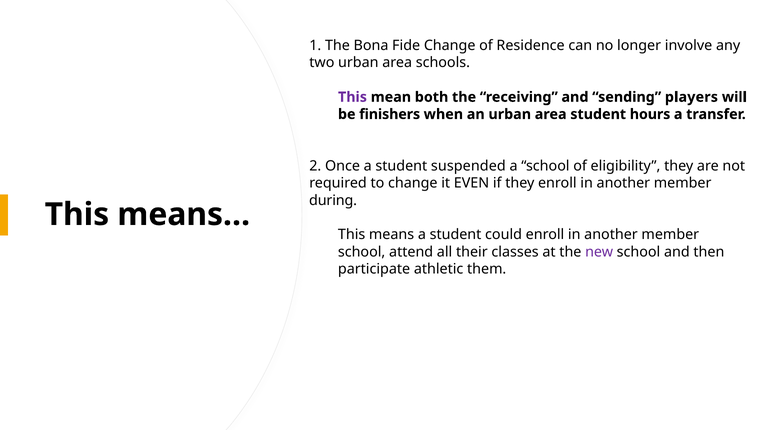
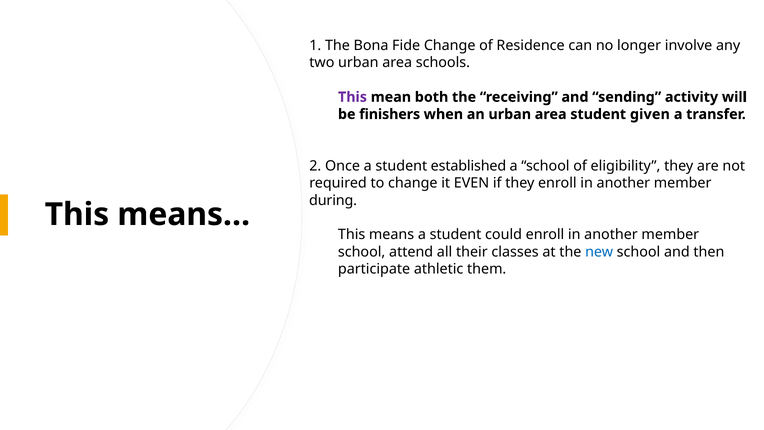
players: players -> activity
hours: hours -> given
suspended: suspended -> established
new colour: purple -> blue
